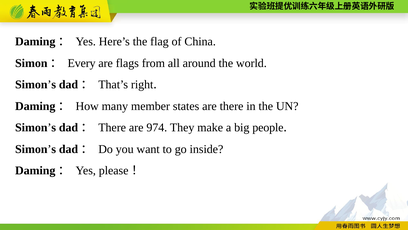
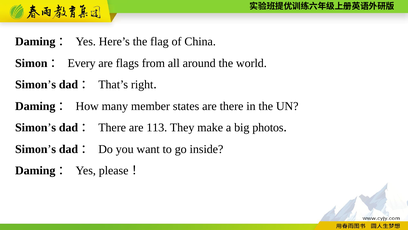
974: 974 -> 113
people: people -> photos
